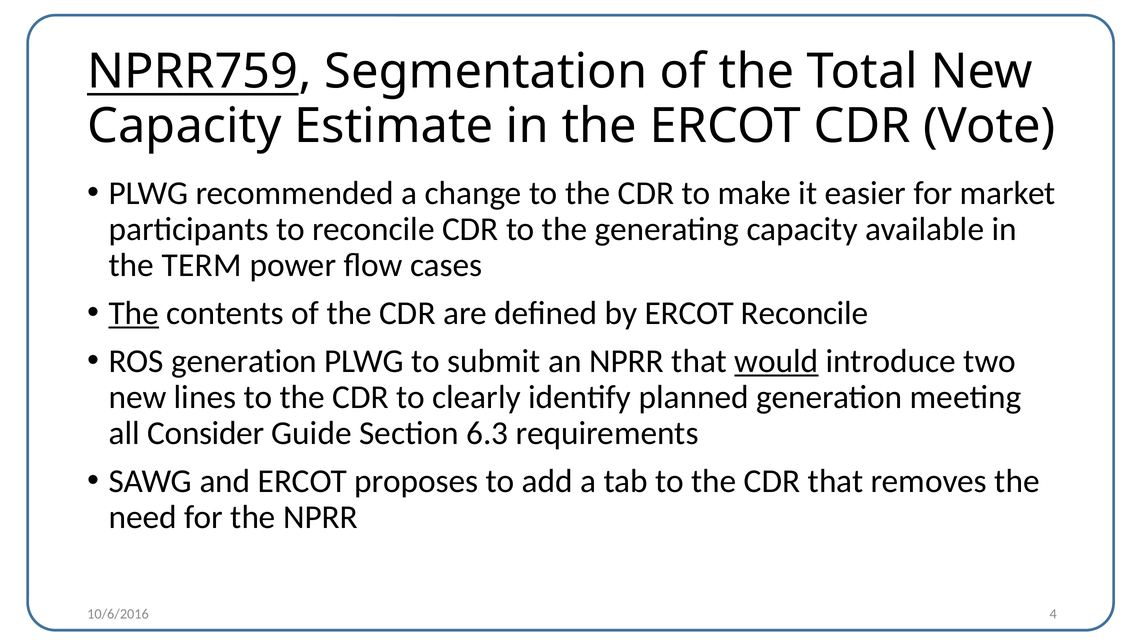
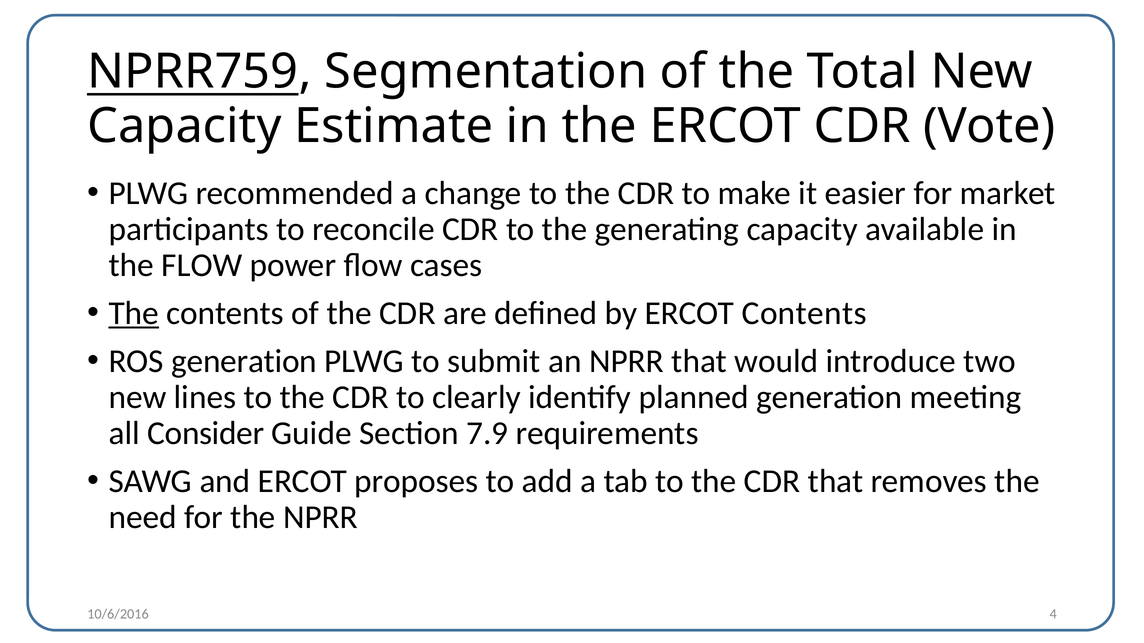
the TERM: TERM -> FLOW
ERCOT Reconcile: Reconcile -> Contents
would underline: present -> none
6.3: 6.3 -> 7.9
